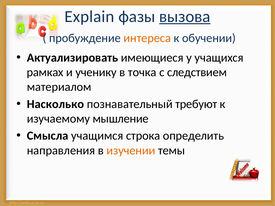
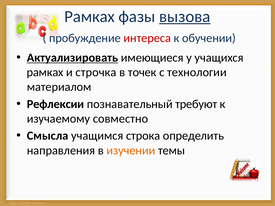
Explain at (89, 17): Explain -> Рамках
интереса colour: orange -> red
Актуализировать underline: none -> present
ученику: ученику -> строчка
точка: точка -> точек
следствием: следствием -> технологии
Насколько: Насколько -> Рефлексии
мышление: мышление -> совместно
